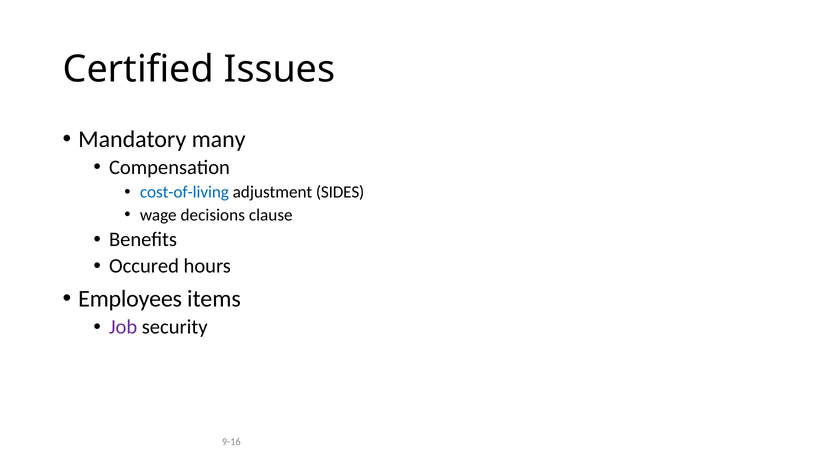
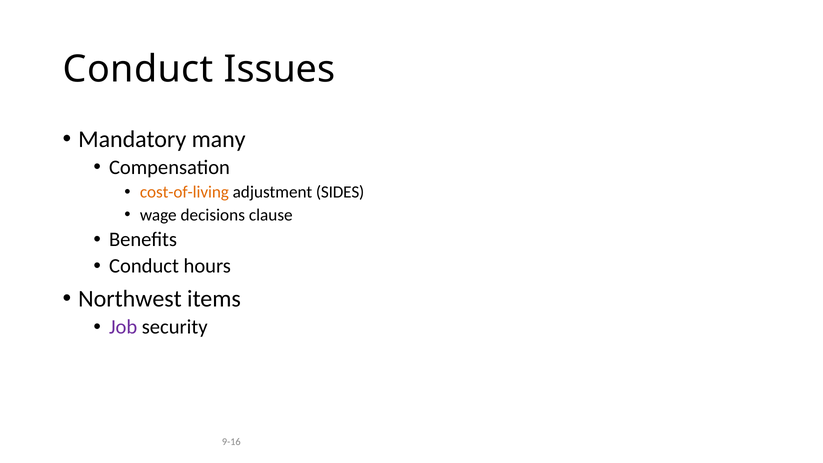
Certified at (138, 69): Certified -> Conduct
cost-of-living colour: blue -> orange
Occured at (144, 266): Occured -> Conduct
Employees: Employees -> Northwest
